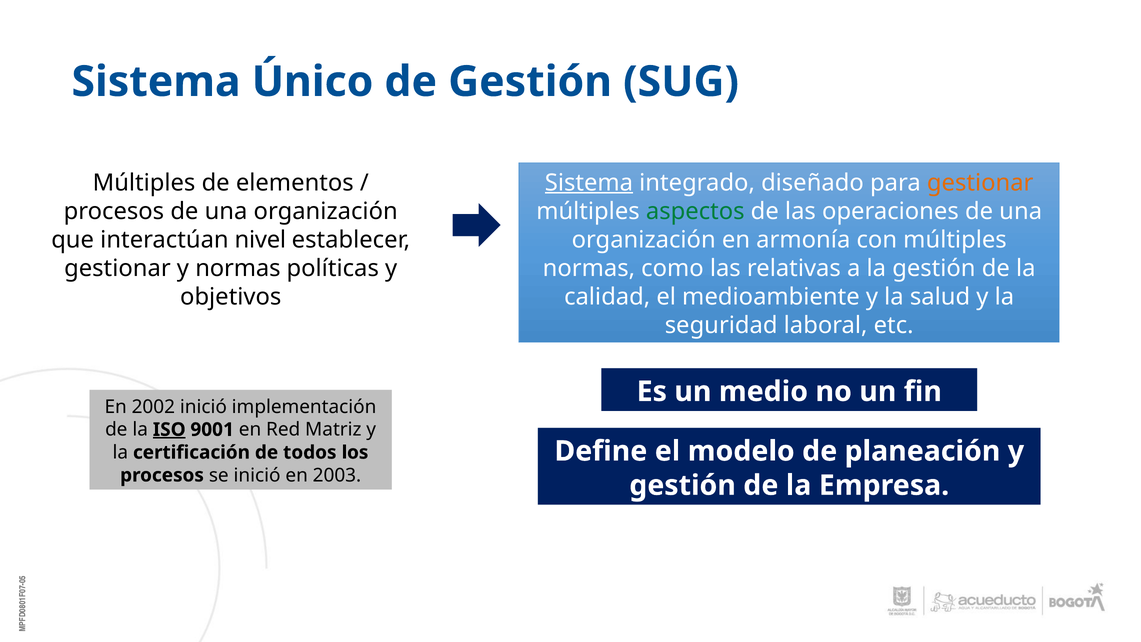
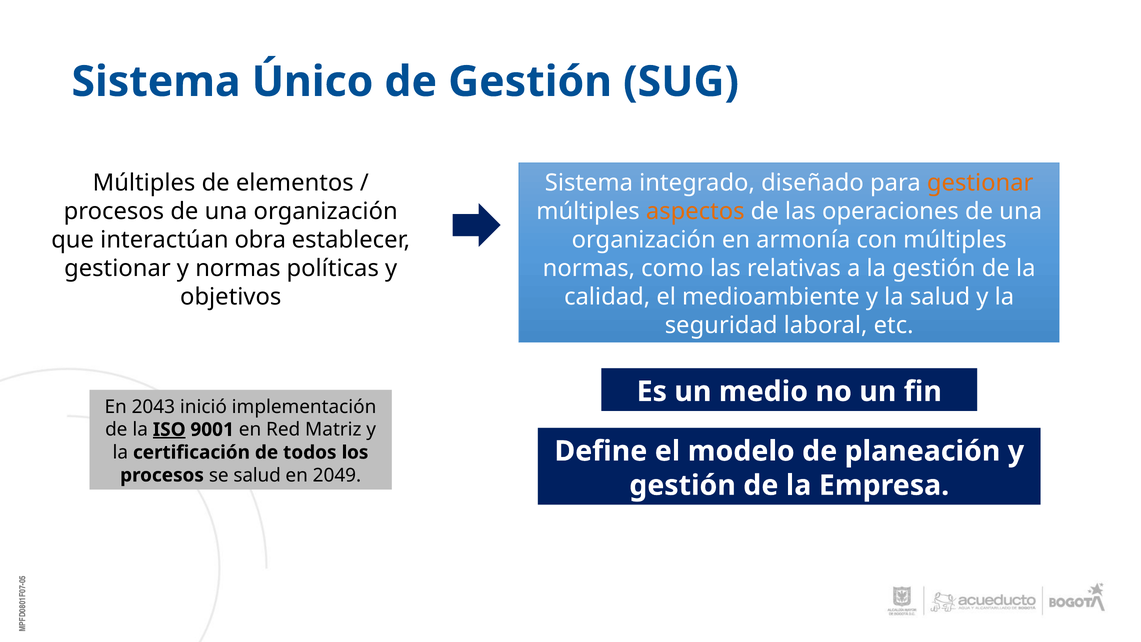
Sistema at (589, 183) underline: present -> none
aspectos colour: green -> orange
nivel: nivel -> obra
2002: 2002 -> 2043
se inició: inició -> salud
2003: 2003 -> 2049
